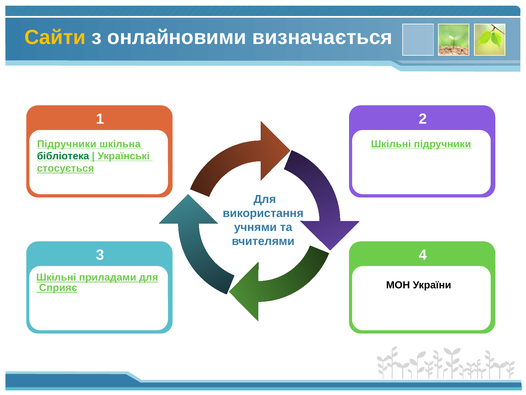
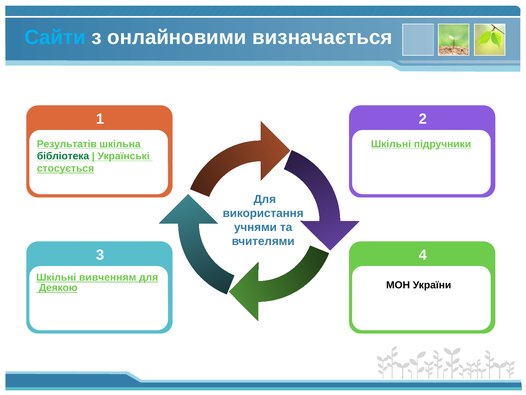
Сайти colour: yellow -> light blue
Підручники at (67, 144): Підручники -> Результатів
приладами: приладами -> вивченням
Сприяє: Сприяє -> Деякою
